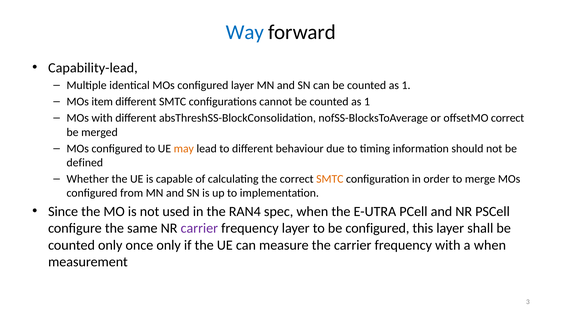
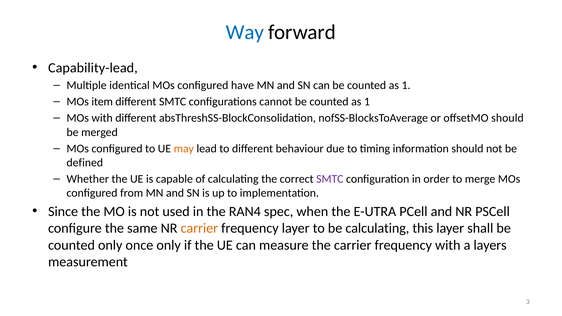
configured layer: layer -> have
offsetMO correct: correct -> should
SMTC at (330, 179) colour: orange -> purple
carrier at (199, 228) colour: purple -> orange
be configured: configured -> calculating
a when: when -> layers
